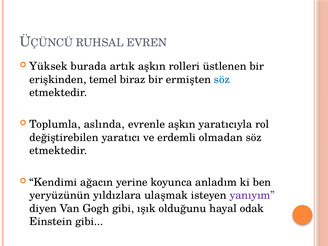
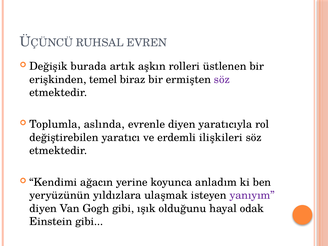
Yüksek: Yüksek -> Değişik
söz at (222, 79) colour: blue -> purple
evrenle aşkın: aşkın -> diyen
olmadan: olmadan -> ilişkileri
